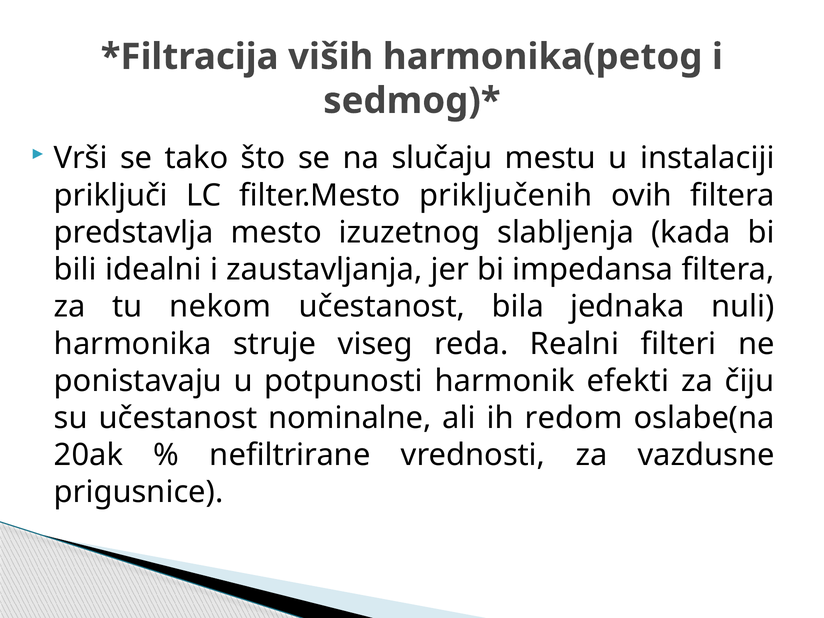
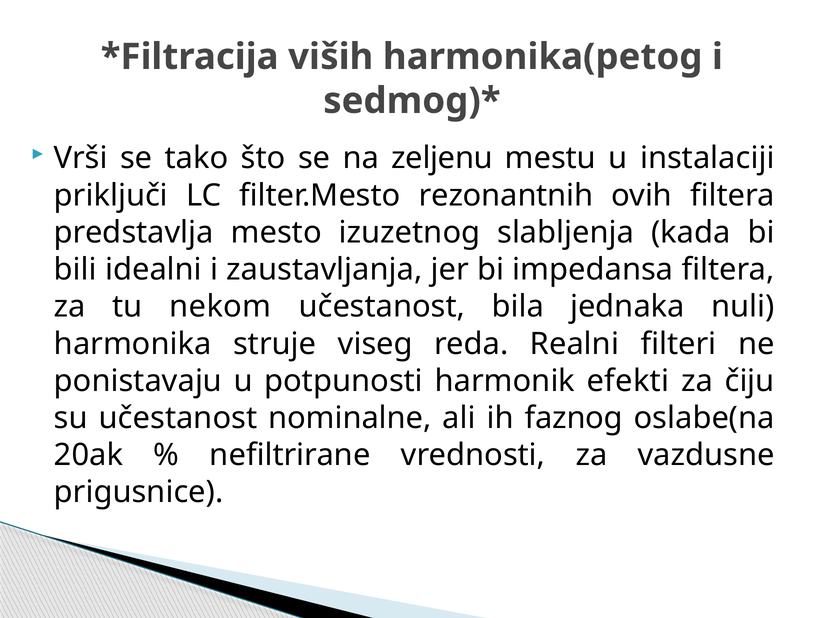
slučaju: slučaju -> zeljenu
priključenih: priključenih -> rezonantnih
redom: redom -> faznog
